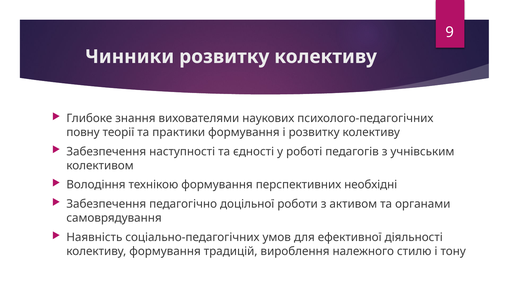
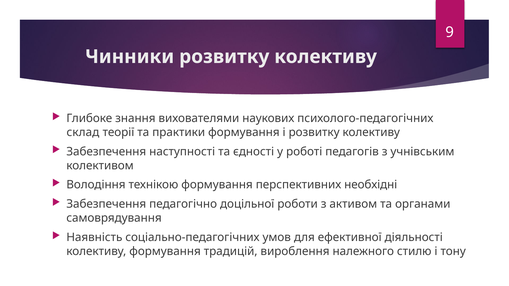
повну: повну -> склад
